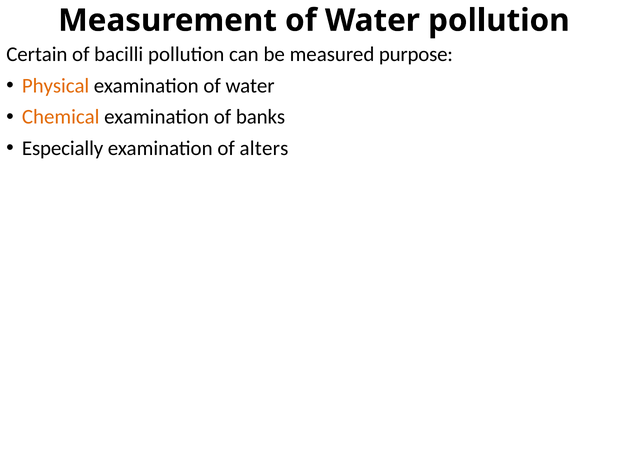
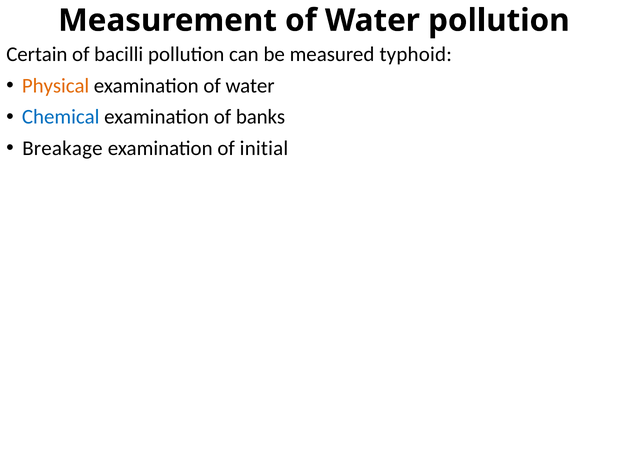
purpose: purpose -> typhoid
Chemical colour: orange -> blue
Especially: Especially -> Breakage
alters: alters -> initial
